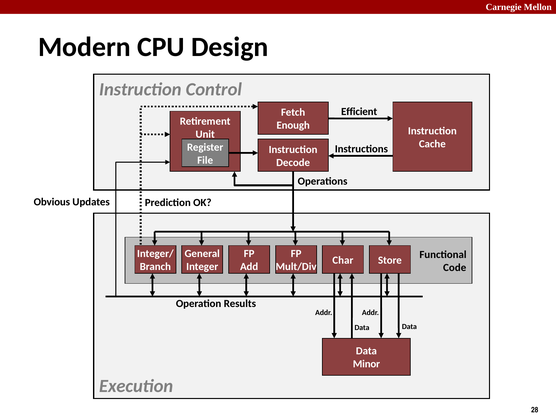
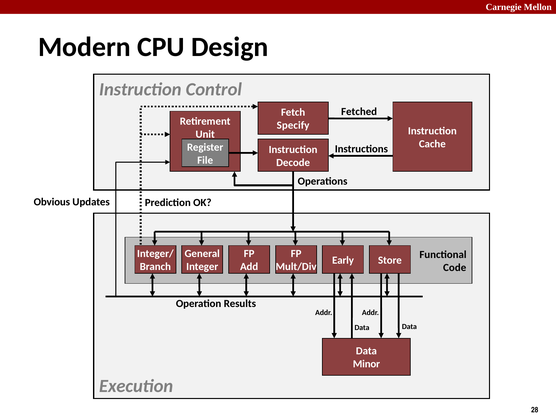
Efficient: Efficient -> Fetched
Enough: Enough -> Specify
Char: Char -> Early
